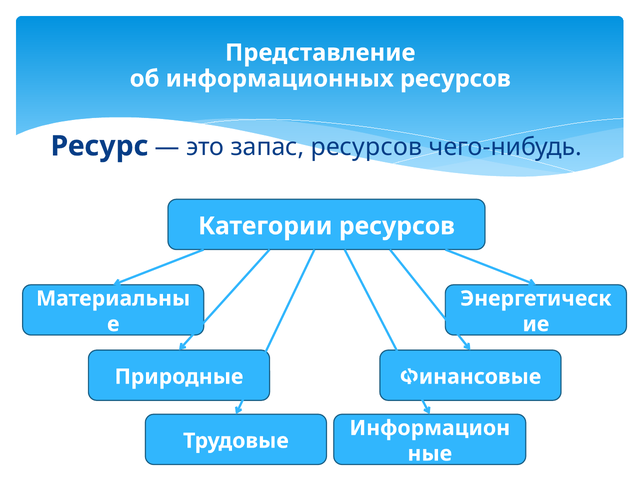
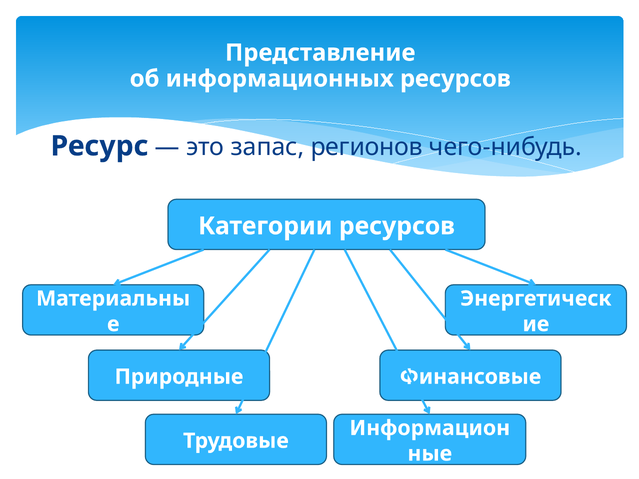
запас ресурсов: ресурсов -> регионов
